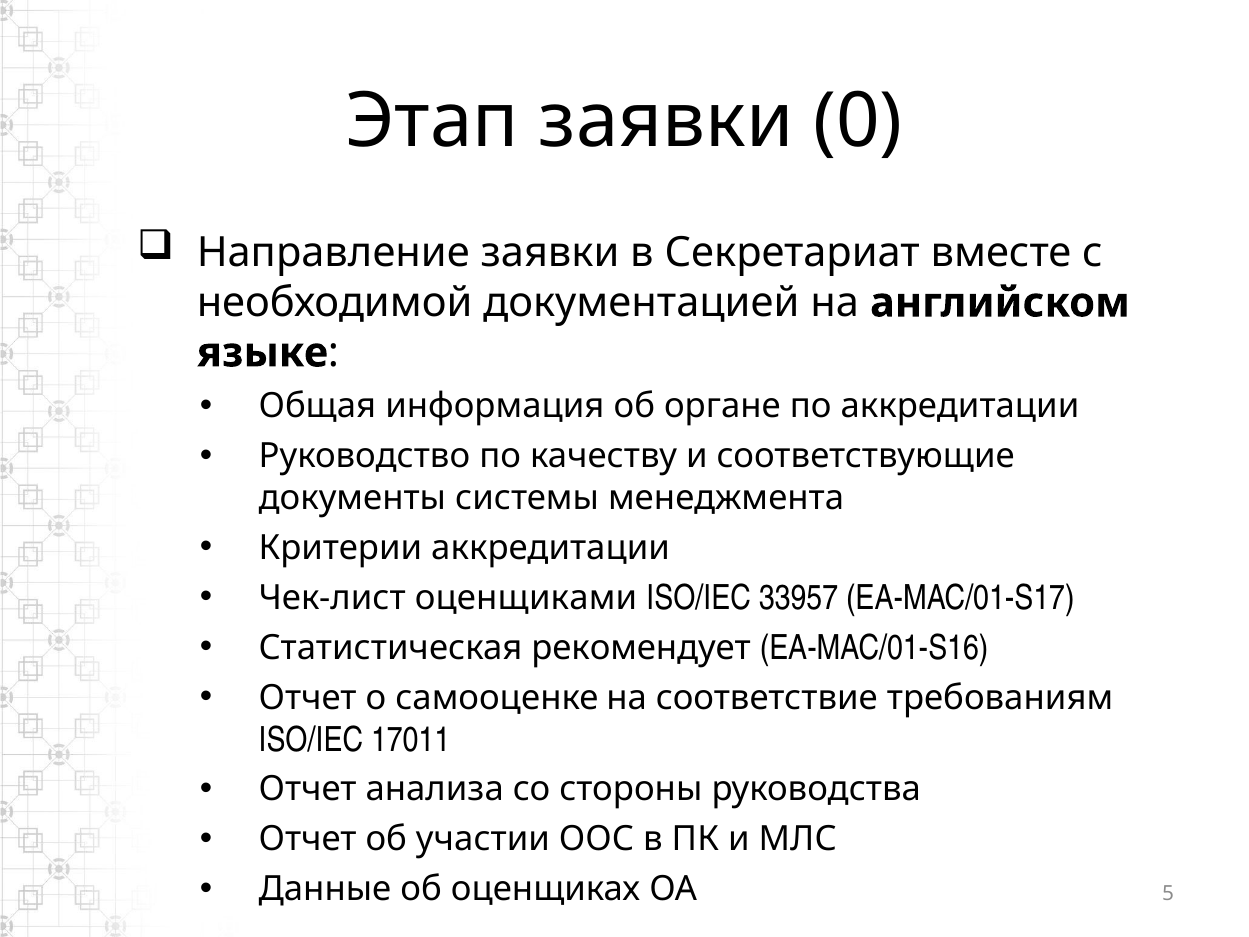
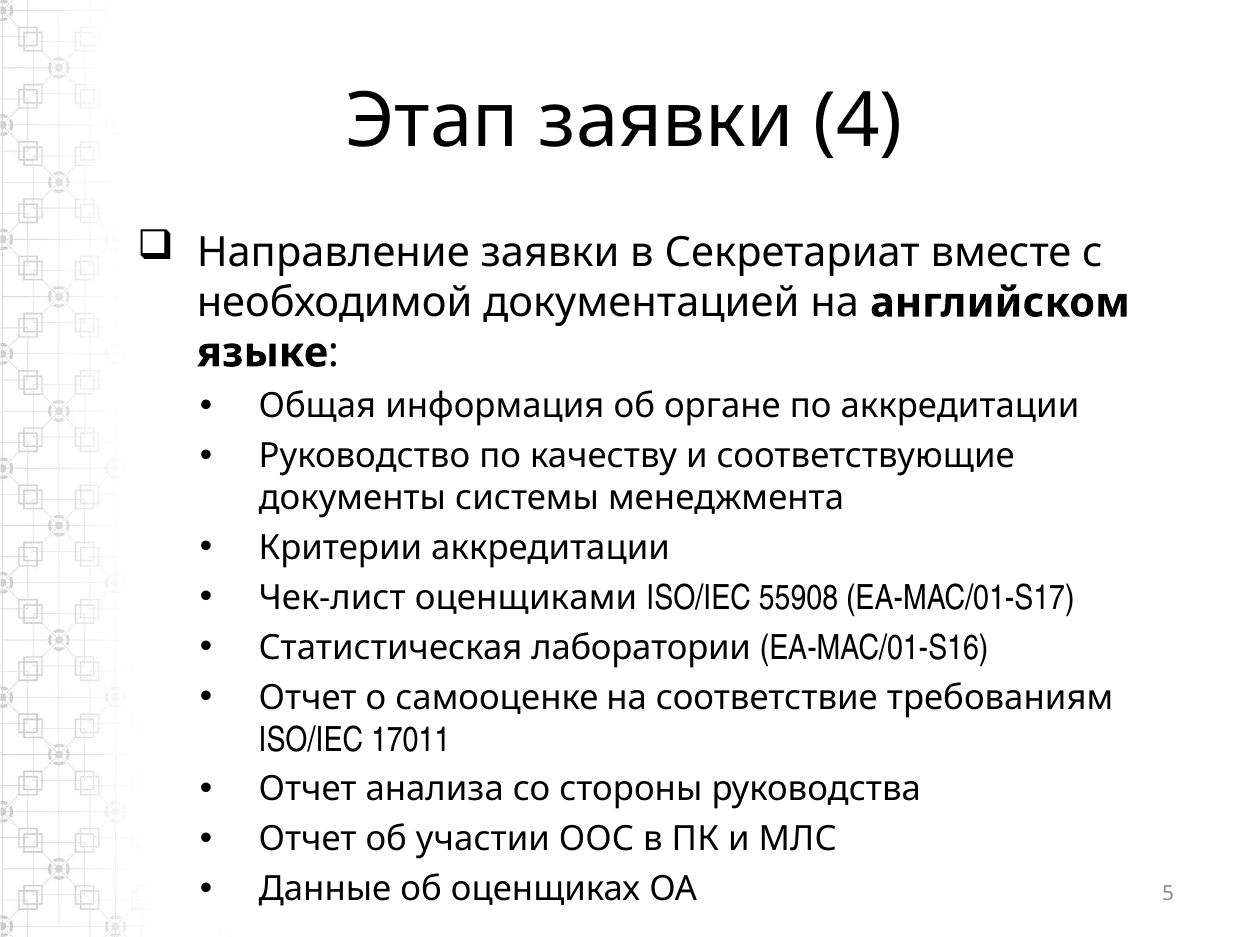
0: 0 -> 4
33957: 33957 -> 55908
рекомендует: рекомендует -> лаборатории
